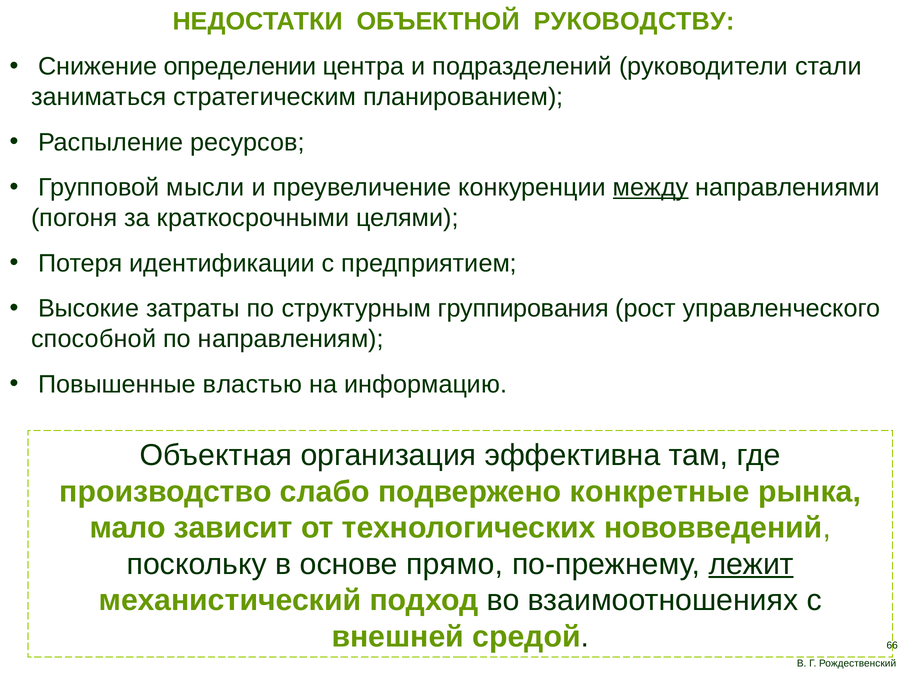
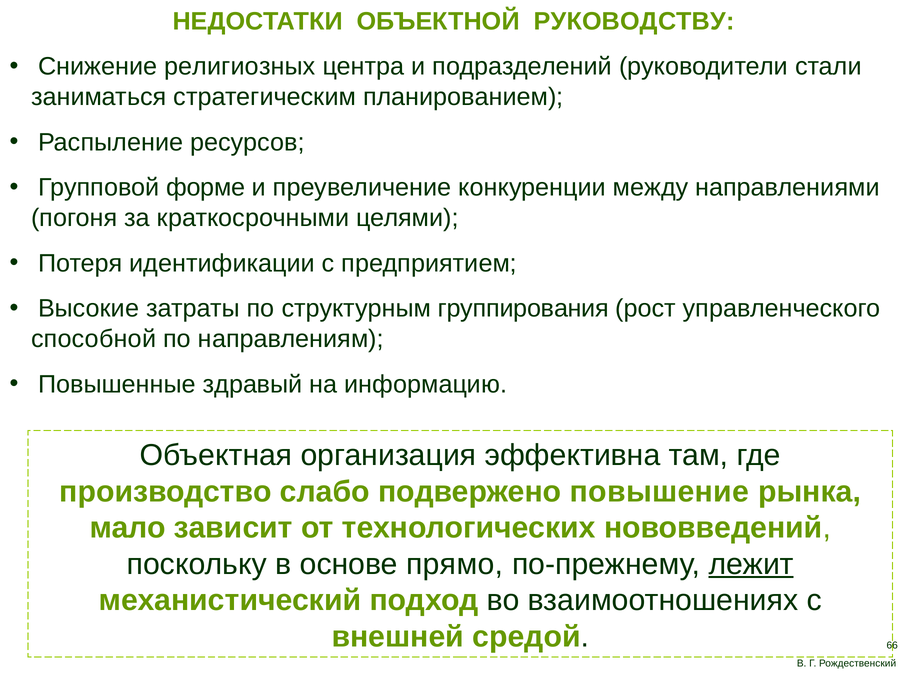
определении: определении -> религиозных
мысли: мысли -> форме
между underline: present -> none
властью: властью -> здравый
конкретные: конкретные -> повышение
